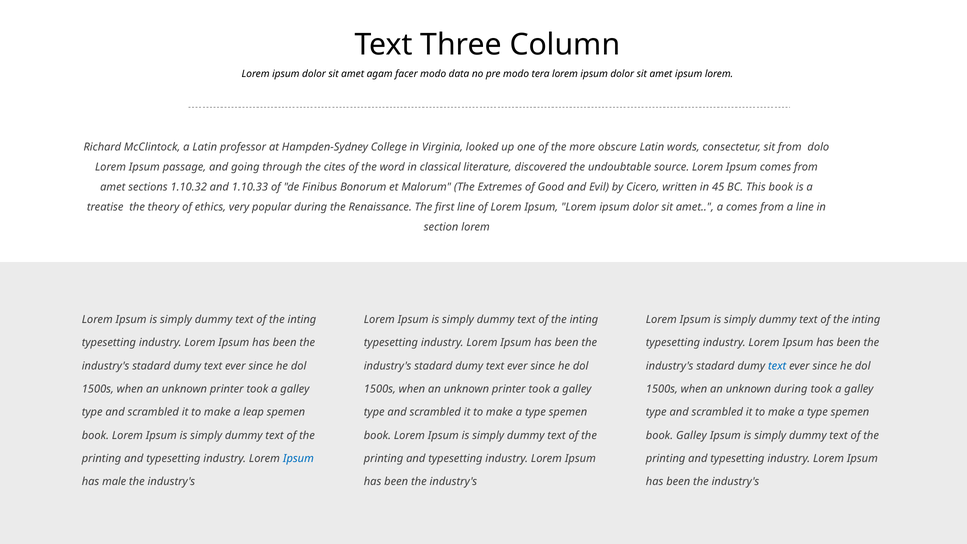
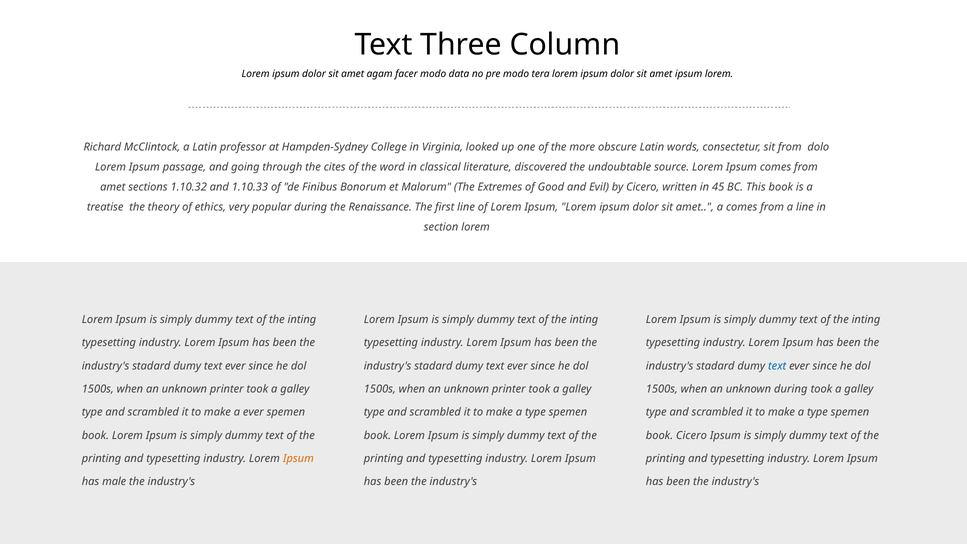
a leap: leap -> ever
book Galley: Galley -> Cicero
Ipsum at (298, 459) colour: blue -> orange
